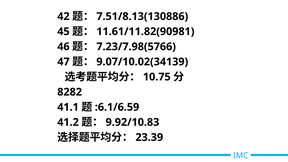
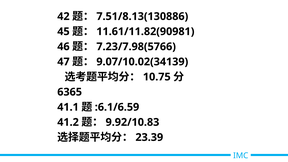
8282: 8282 -> 6365
